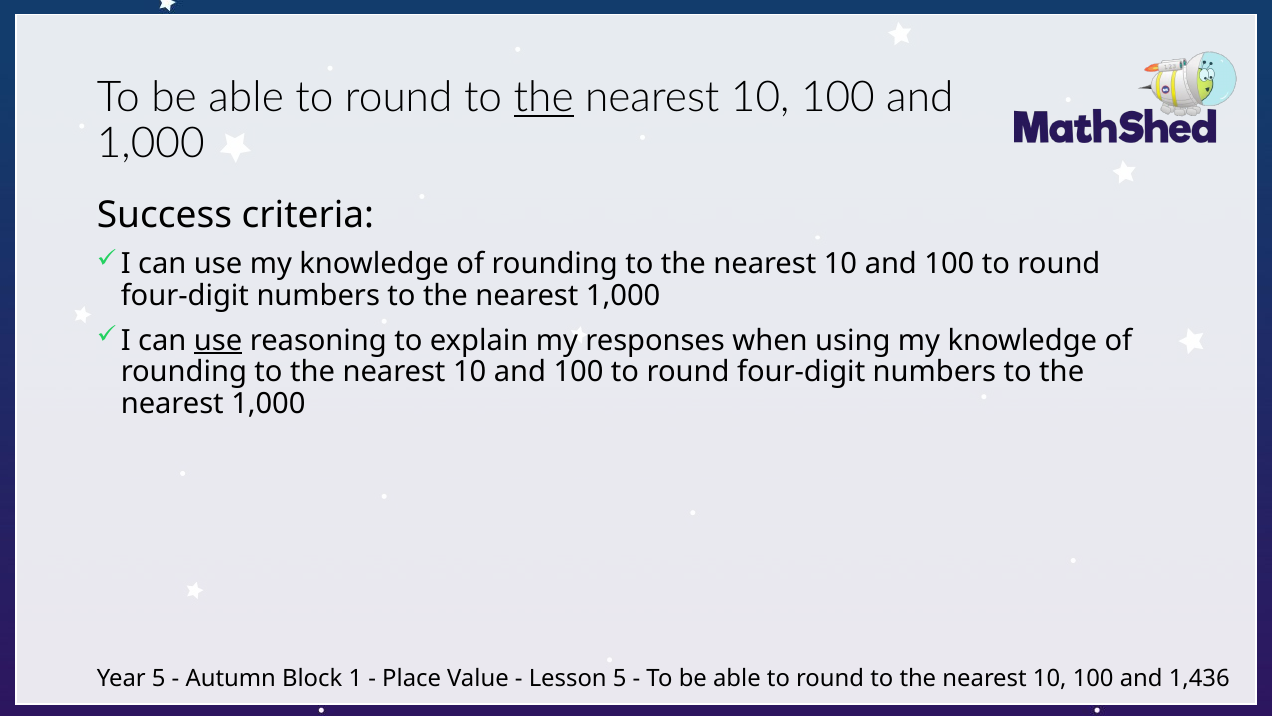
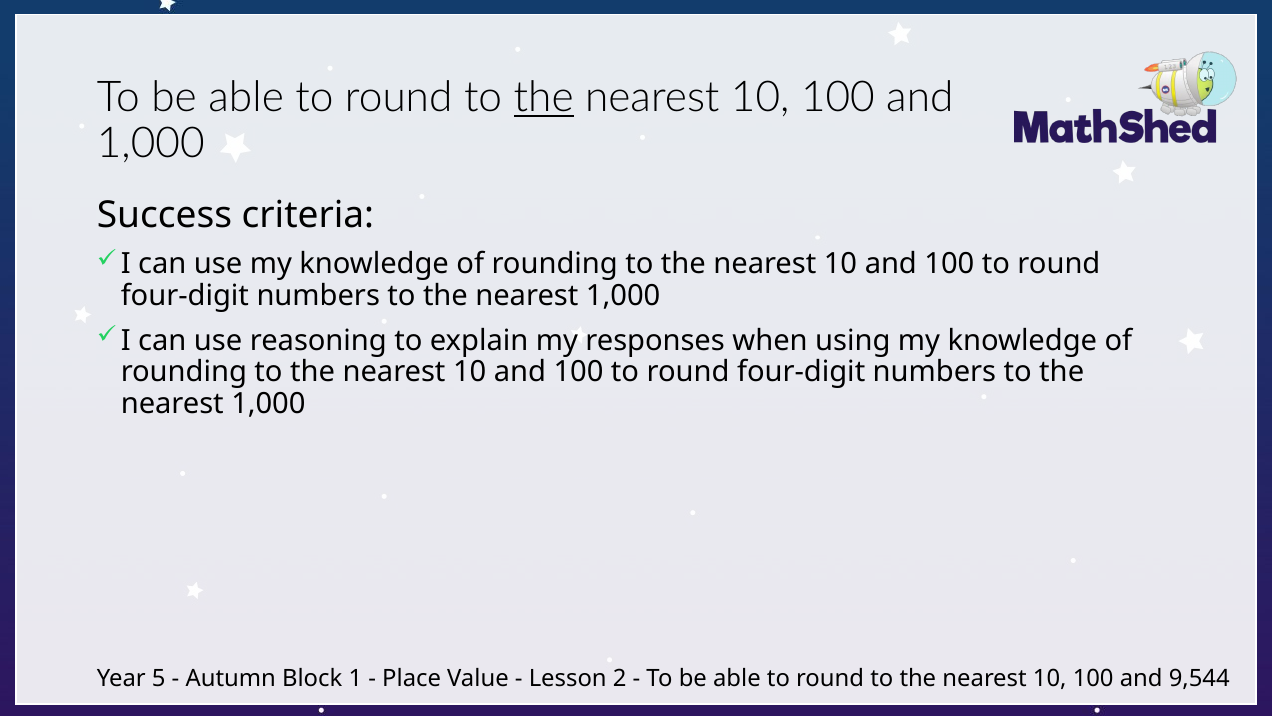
use at (218, 340) underline: present -> none
Lesson 5: 5 -> 2
1,436: 1,436 -> 9,544
